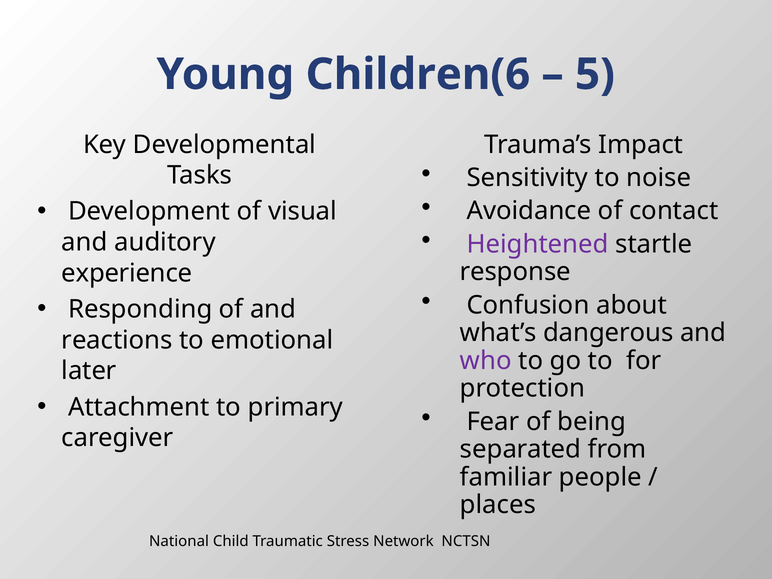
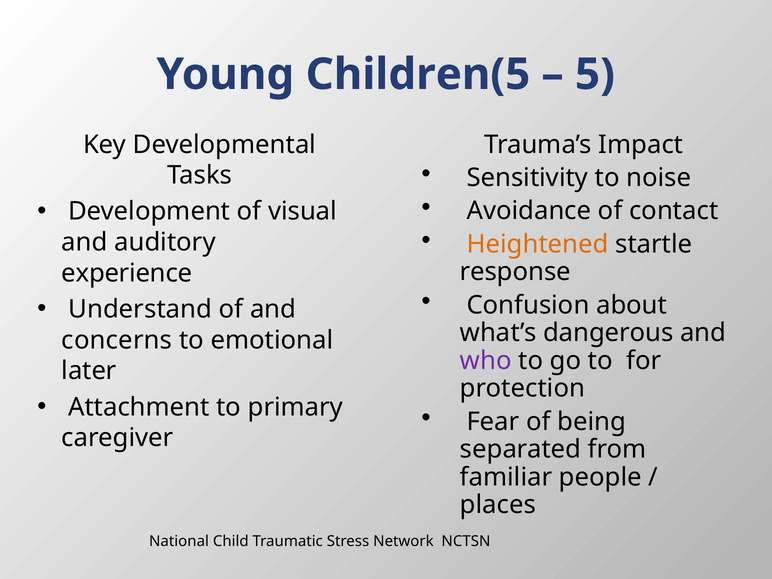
Children(6: Children(6 -> Children(5
Heightened colour: purple -> orange
Responding: Responding -> Understand
reactions: reactions -> concerns
